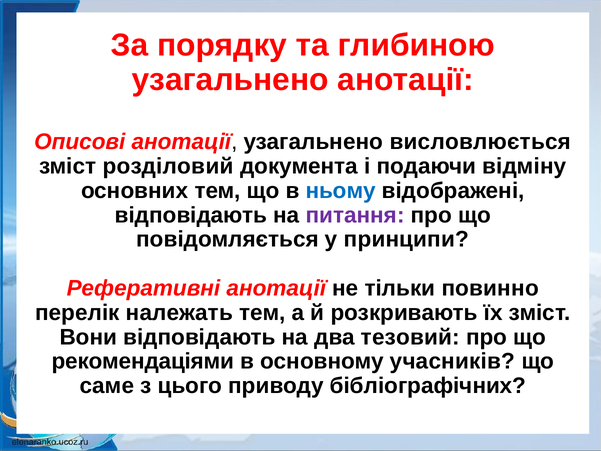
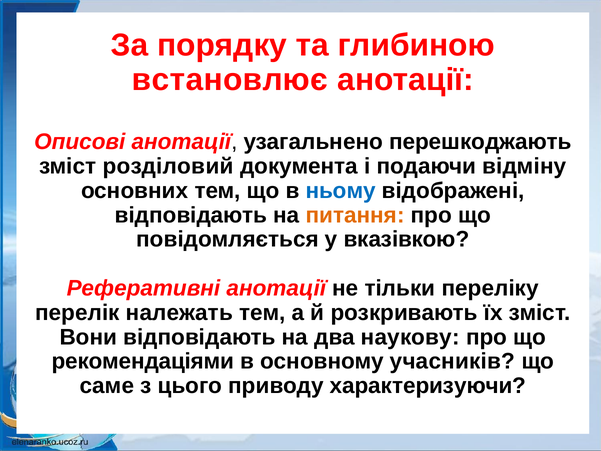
узагальнено at (230, 80): узагальнено -> встановлює
висловлюється: висловлюється -> перешкоджають
питання colour: purple -> orange
принципи: принципи -> вказівкою
повинно: повинно -> переліку
тезовий: тезовий -> наукову
бібліографічних: бібліографічних -> характеризуючи
